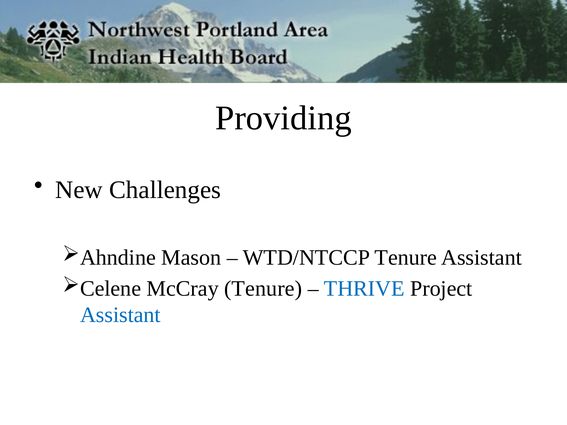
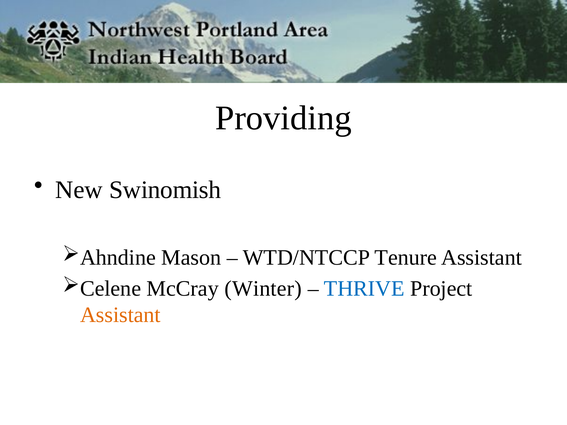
Challenges: Challenges -> Swinomish
McCray Tenure: Tenure -> Winter
Assistant at (120, 315) colour: blue -> orange
